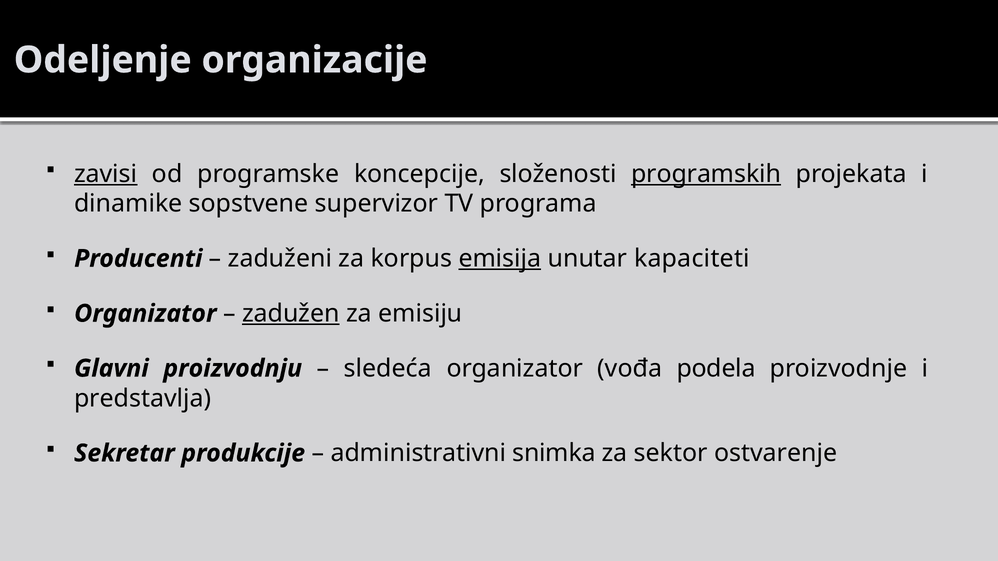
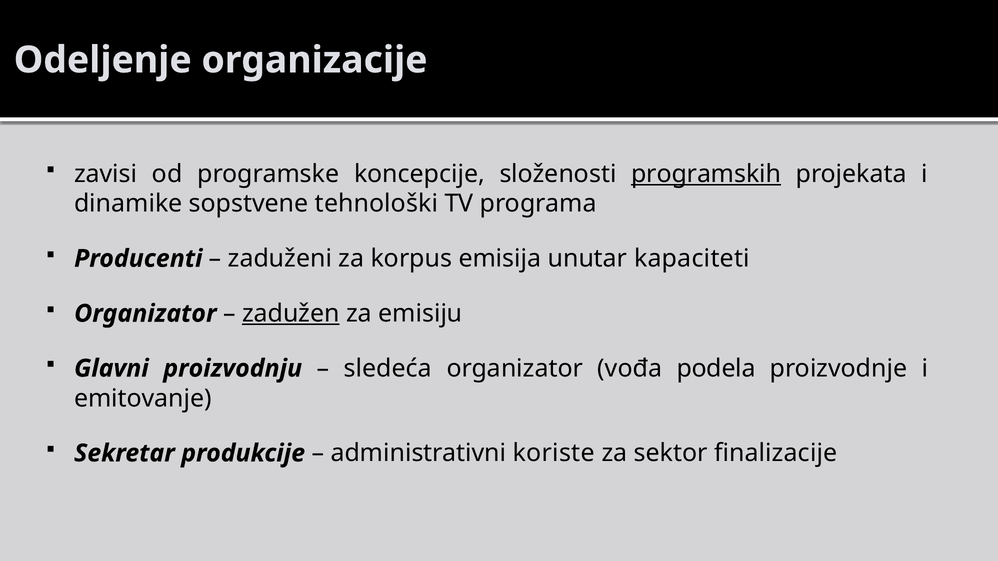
zavisi underline: present -> none
supervizor: supervizor -> tehnološki
emisija underline: present -> none
predstavlja: predstavlja -> emitovanje
snimka: snimka -> koriste
ostvarenje: ostvarenje -> finalizacije
